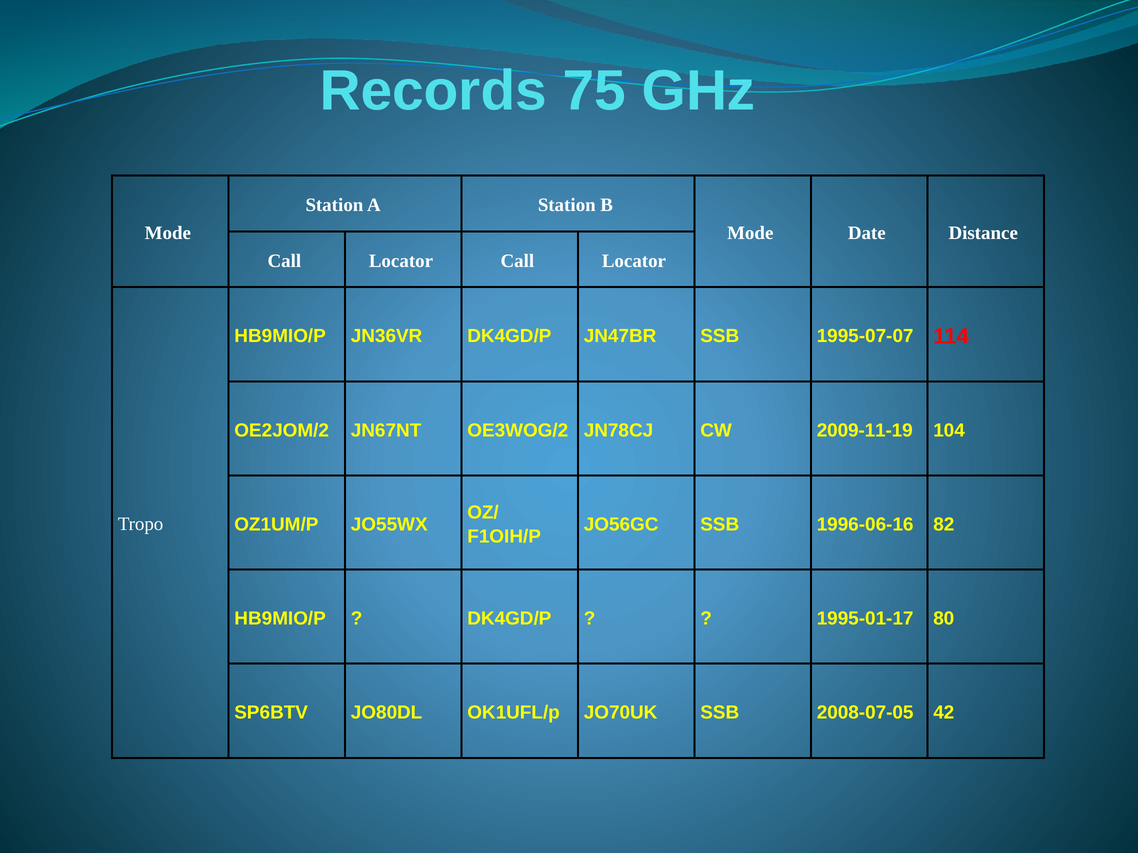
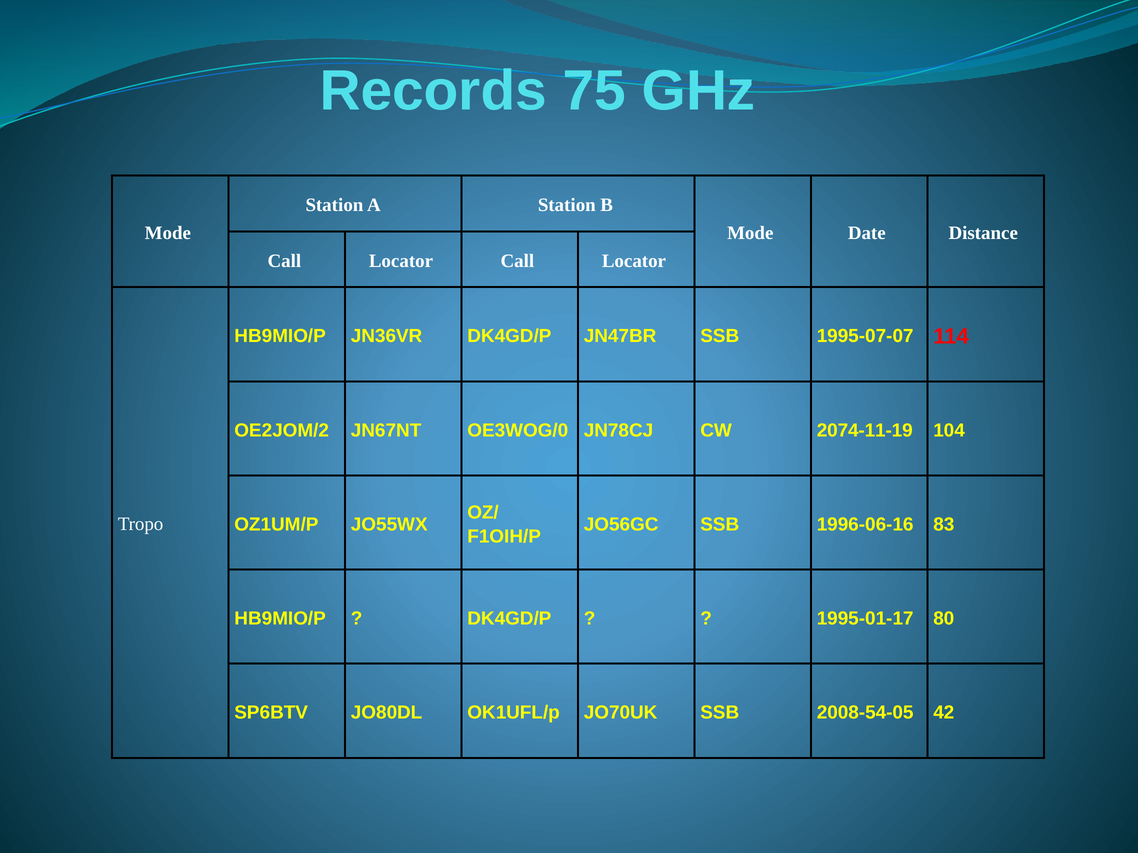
OE3WOG/2: OE3WOG/2 -> OE3WOG/0
2009-11-19: 2009-11-19 -> 2074-11-19
82: 82 -> 83
2008-07-05: 2008-07-05 -> 2008-54-05
